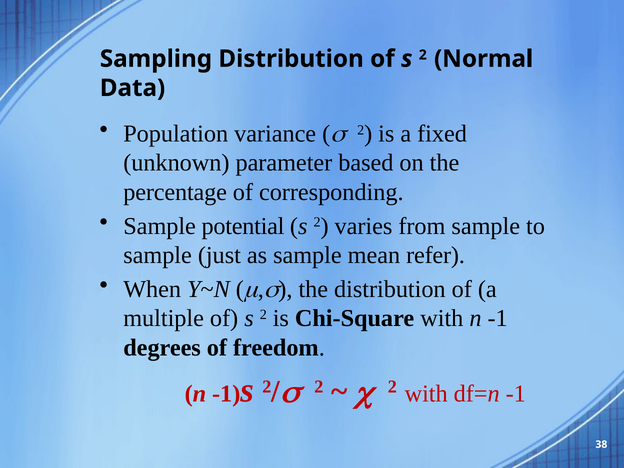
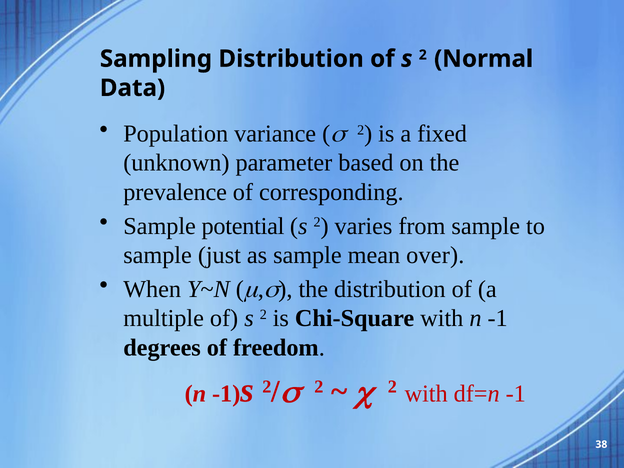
percentage: percentage -> prevalence
refer: refer -> over
